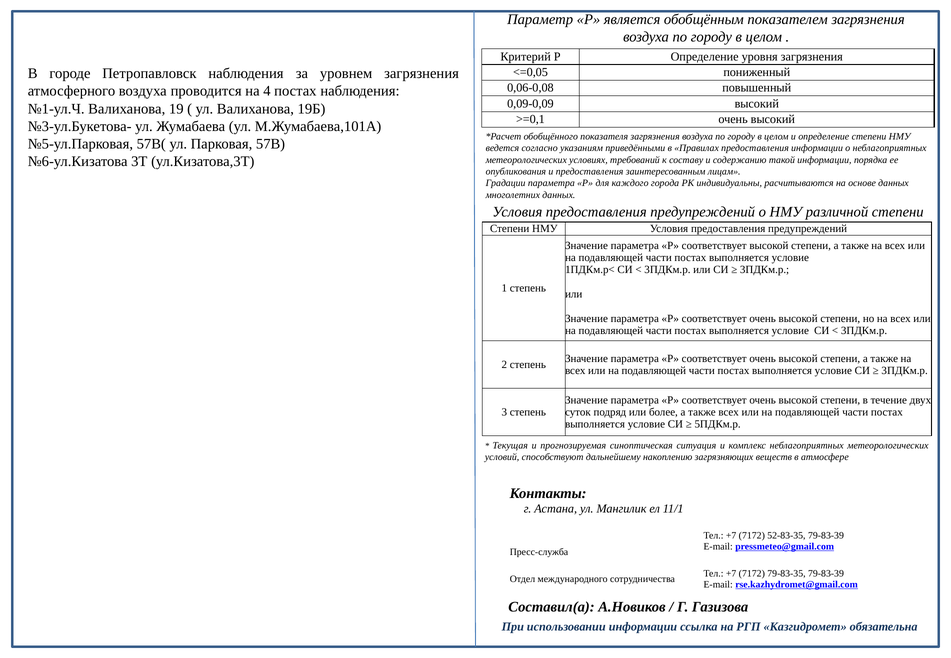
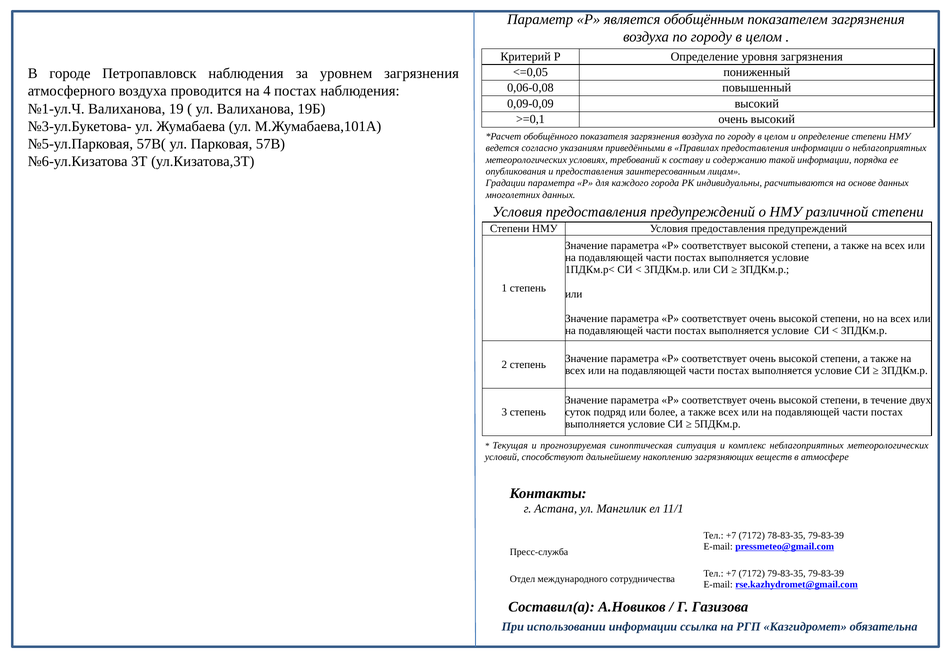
52-83-35: 52-83-35 -> 78-83-35
